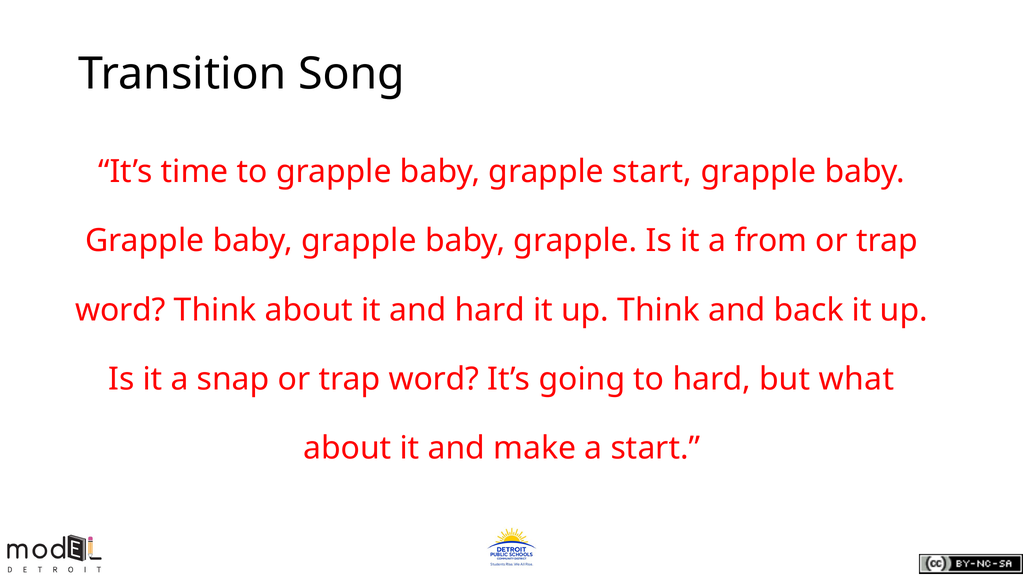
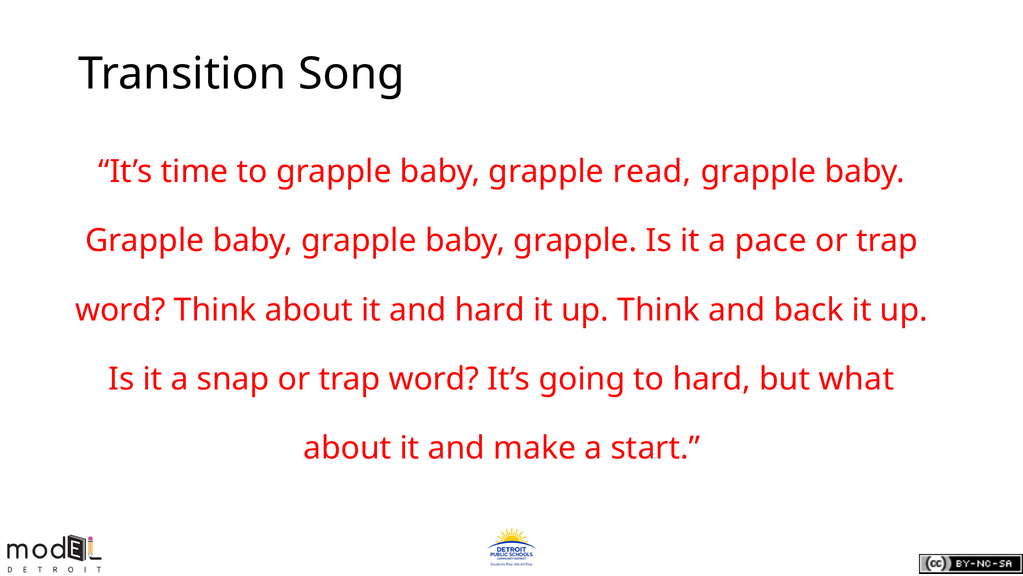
grapple start: start -> read
from: from -> pace
